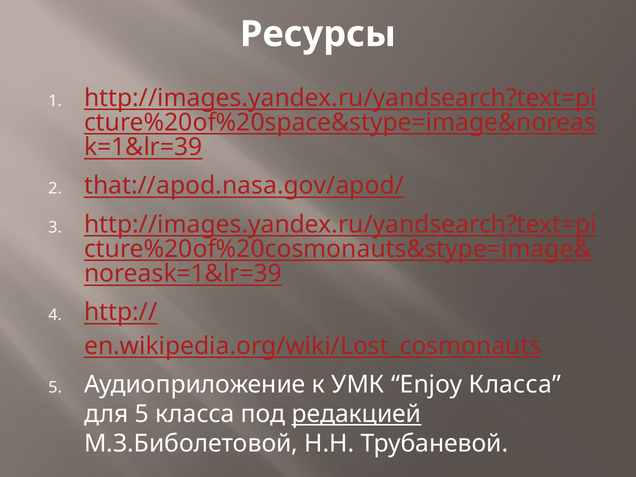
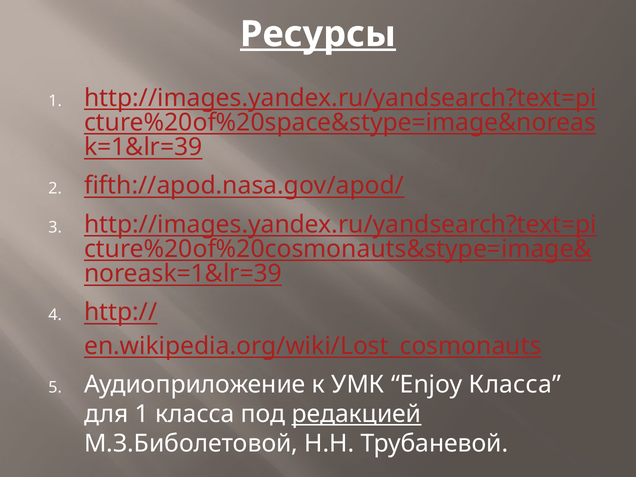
Ресурсы underline: none -> present
that://apod.nasa.gov/apod/: that://apod.nasa.gov/apod/ -> fifth://apod.nasa.gov/apod/
для 5: 5 -> 1
